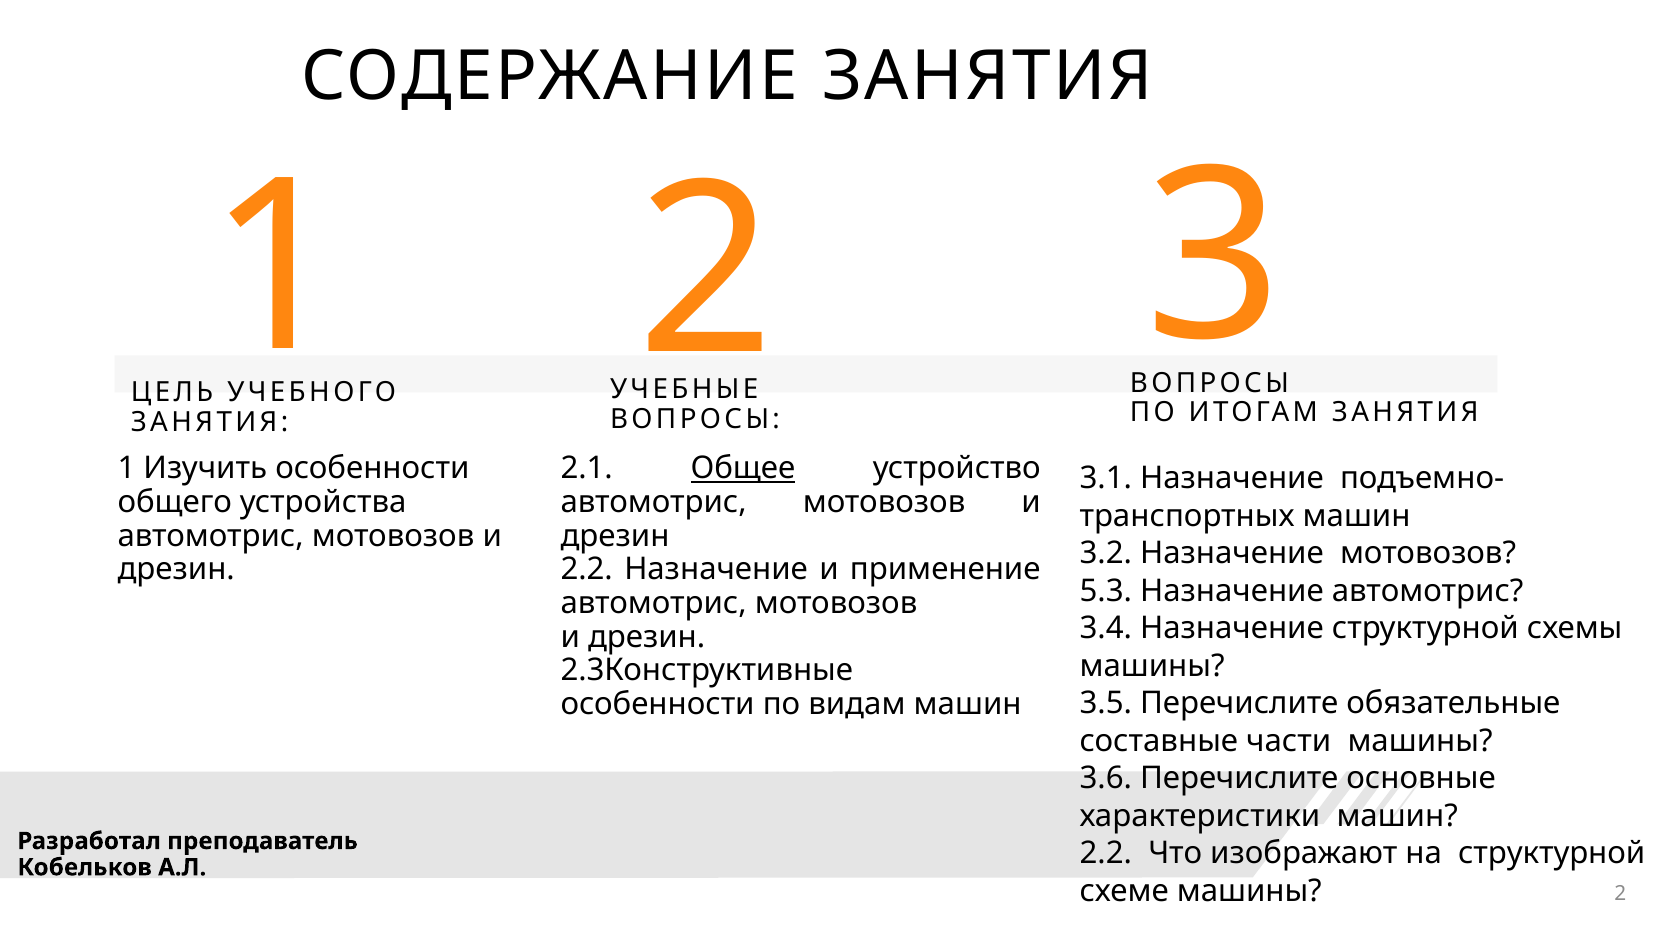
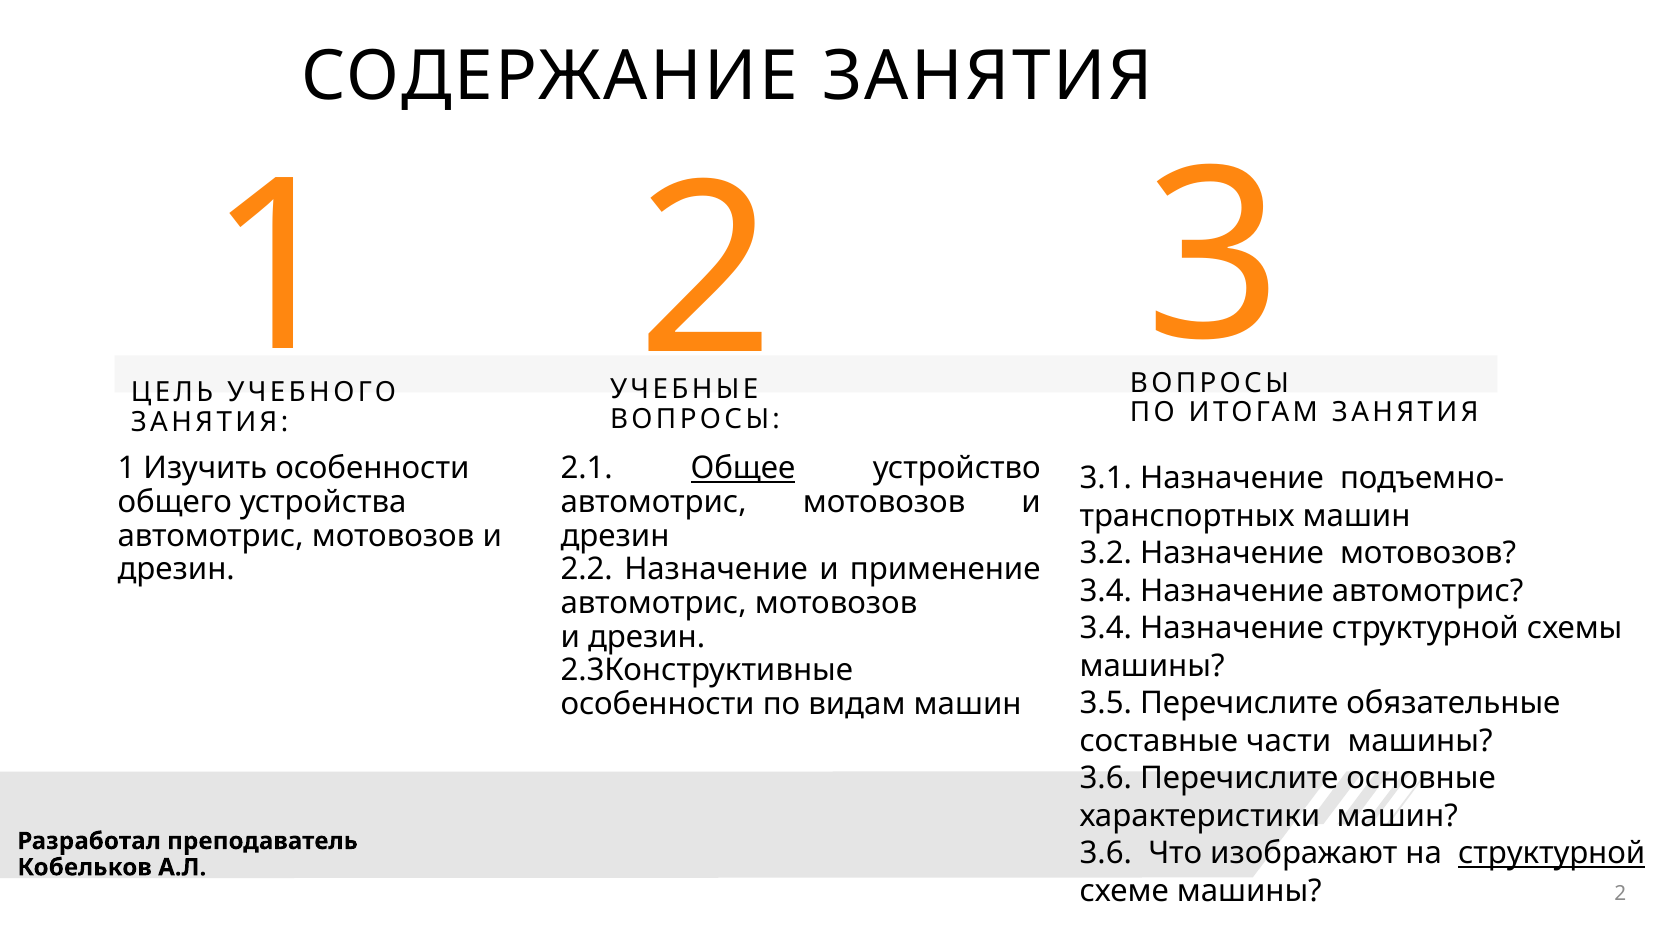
5.3 at (1106, 591): 5.3 -> 3.4
2.2 at (1106, 854): 2.2 -> 3.6
структурной at (1552, 854) underline: none -> present
